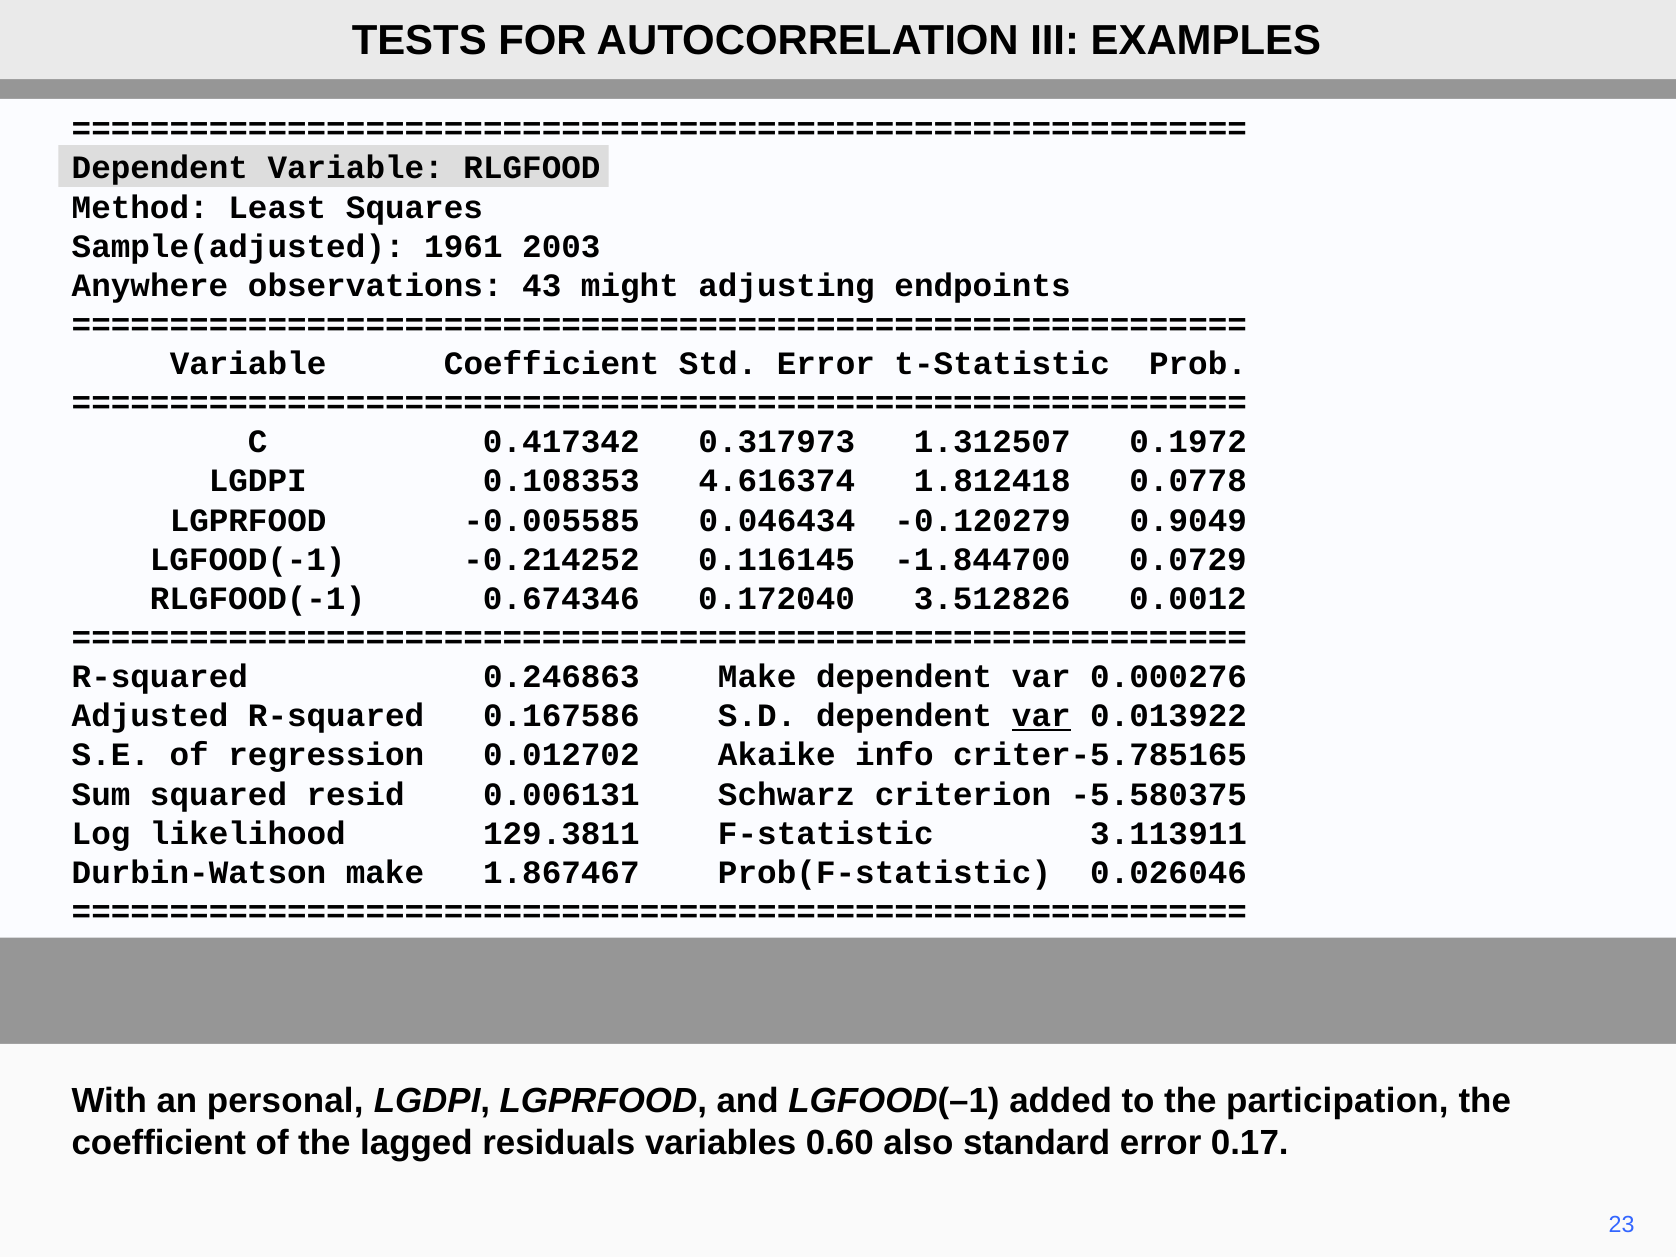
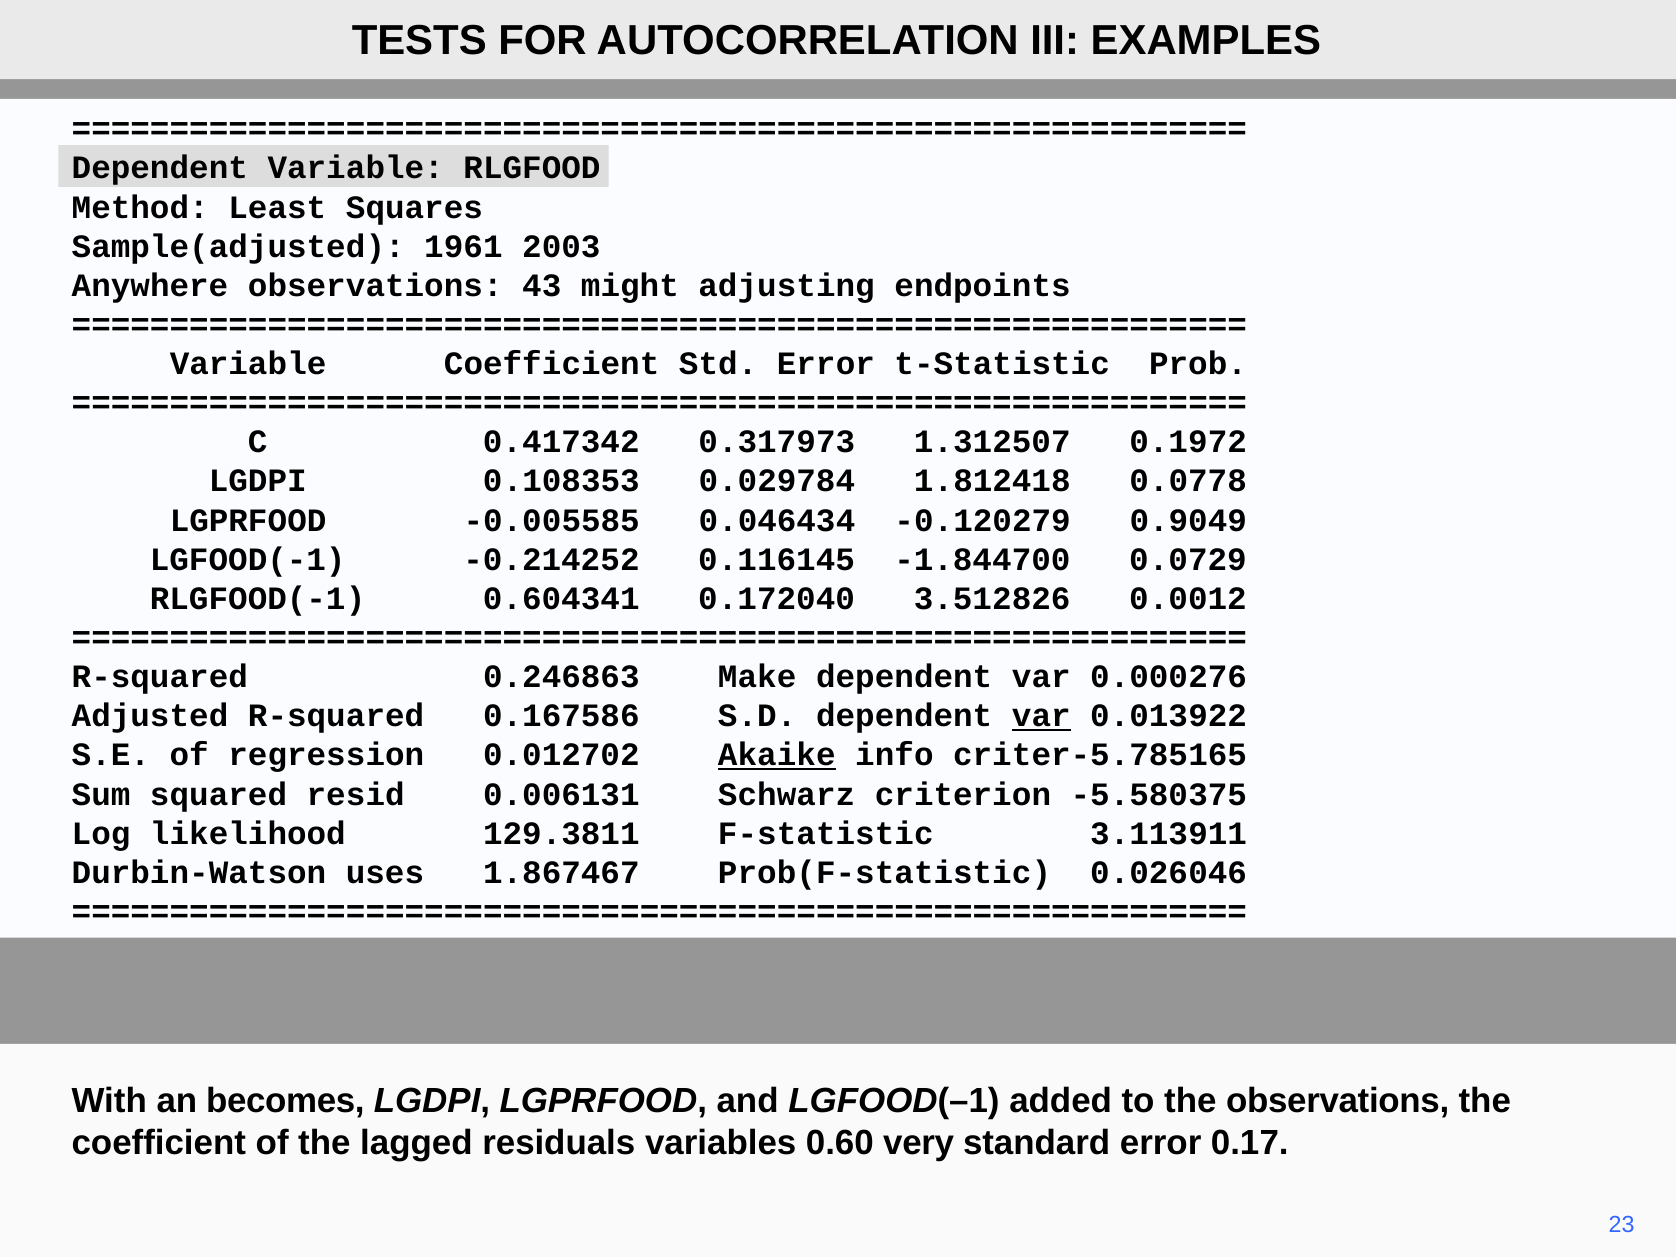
4.616374: 4.616374 -> 0.029784
0.674346: 0.674346 -> 0.604341
Akaike underline: none -> present
Durbin-Watson make: make -> uses
personal: personal -> becomes
the participation: participation -> observations
also: also -> very
